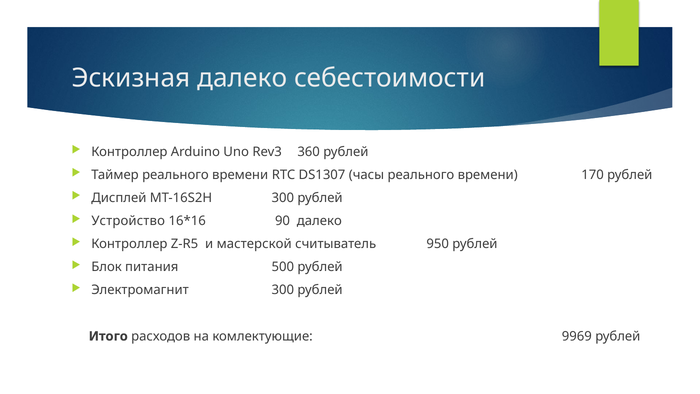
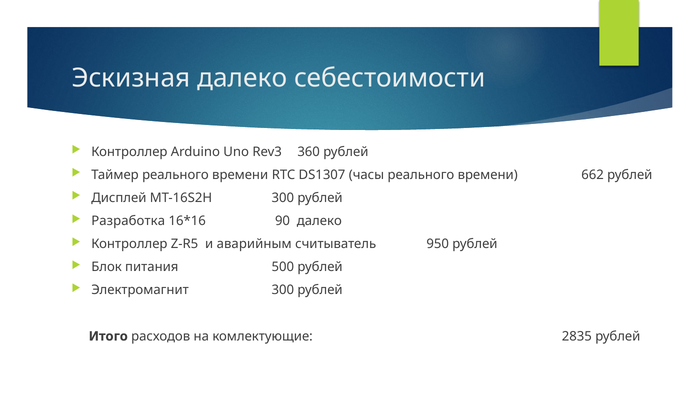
170: 170 -> 662
Устройство: Устройство -> Разработка
мастерской: мастерской -> аварийным
9969: 9969 -> 2835
